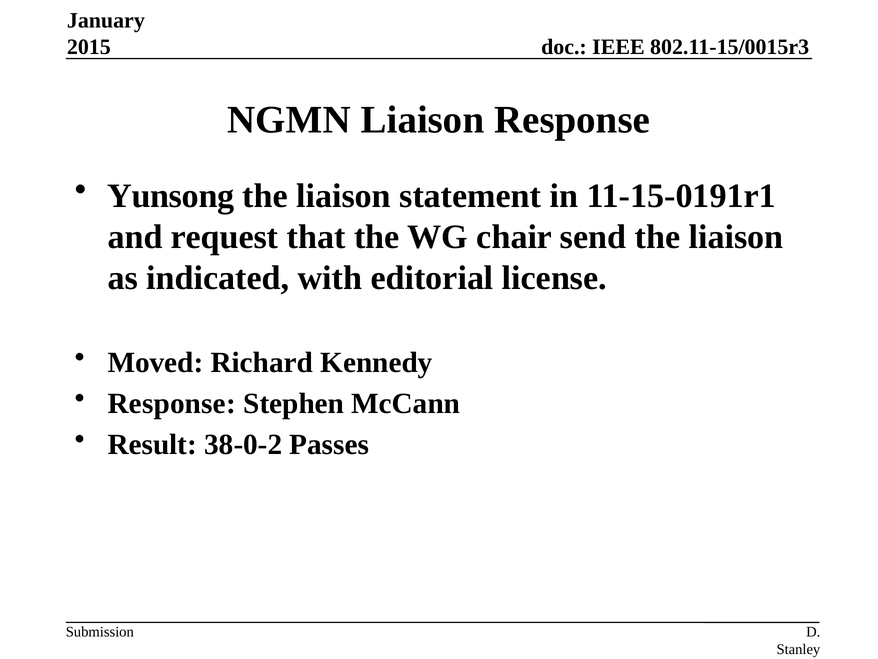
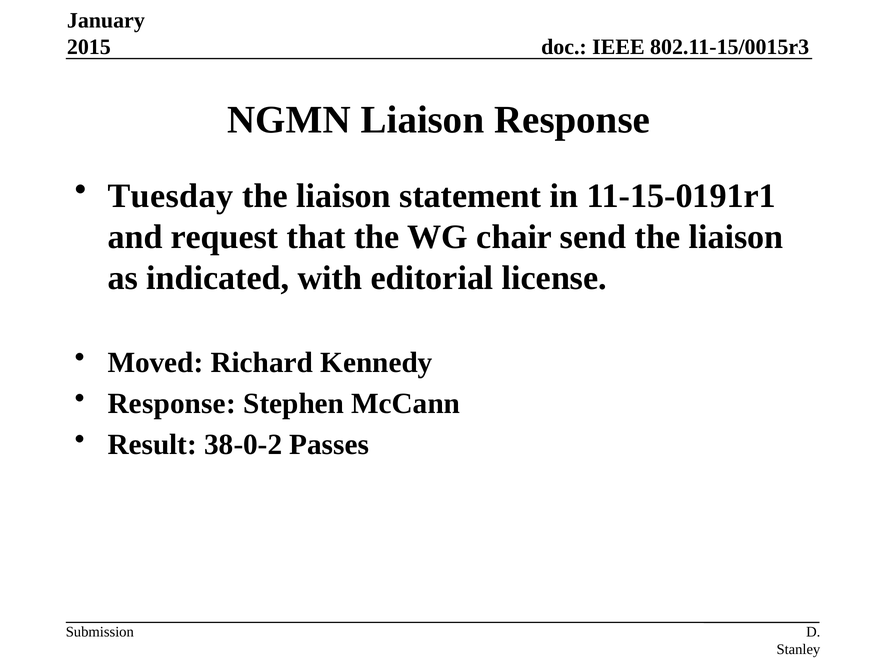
Yunsong: Yunsong -> Tuesday
